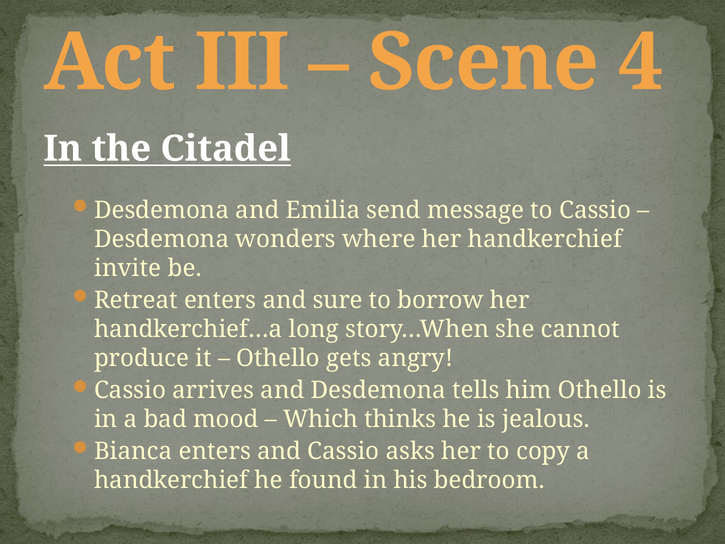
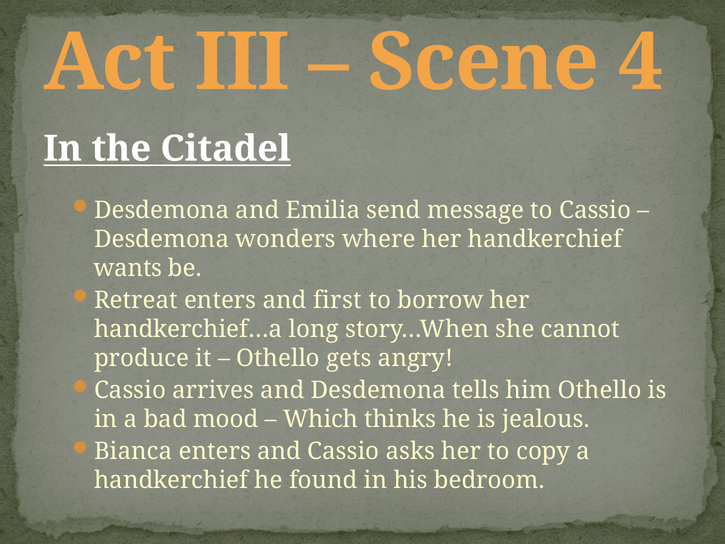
invite: invite -> wants
sure: sure -> first
